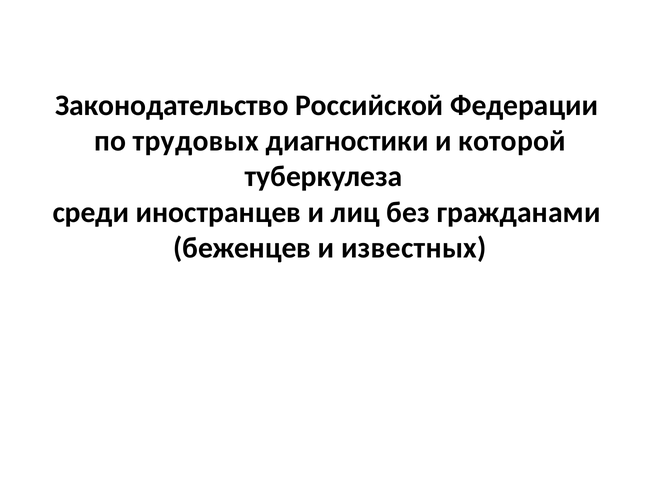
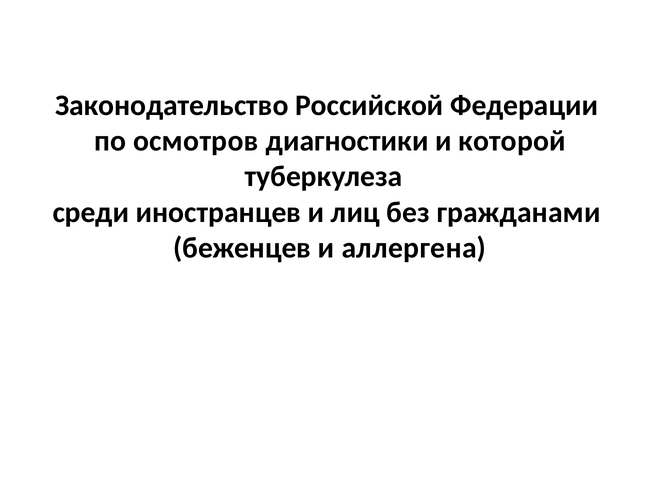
трудовых: трудовых -> осмотров
известных: известных -> аллергена
